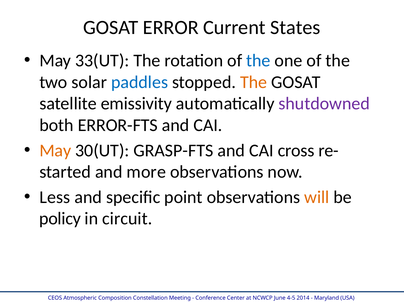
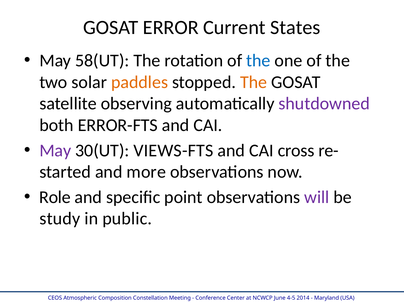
33(UT: 33(UT -> 58(UT
paddles colour: blue -> orange
emissivity: emissivity -> observing
May at (55, 150) colour: orange -> purple
GRASP-FTS: GRASP-FTS -> VIEWS-FTS
Less: Less -> Role
will colour: orange -> purple
policy: policy -> study
circuit: circuit -> public
